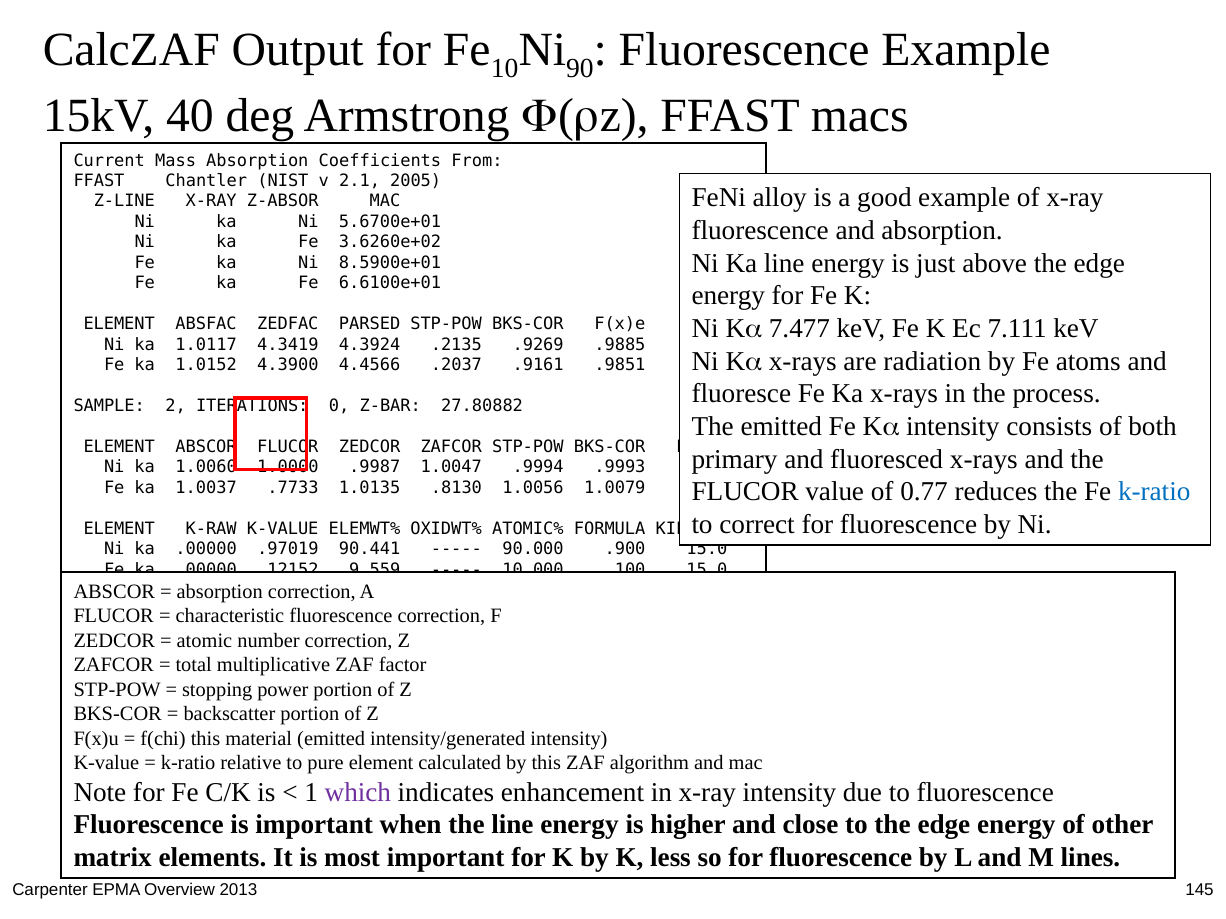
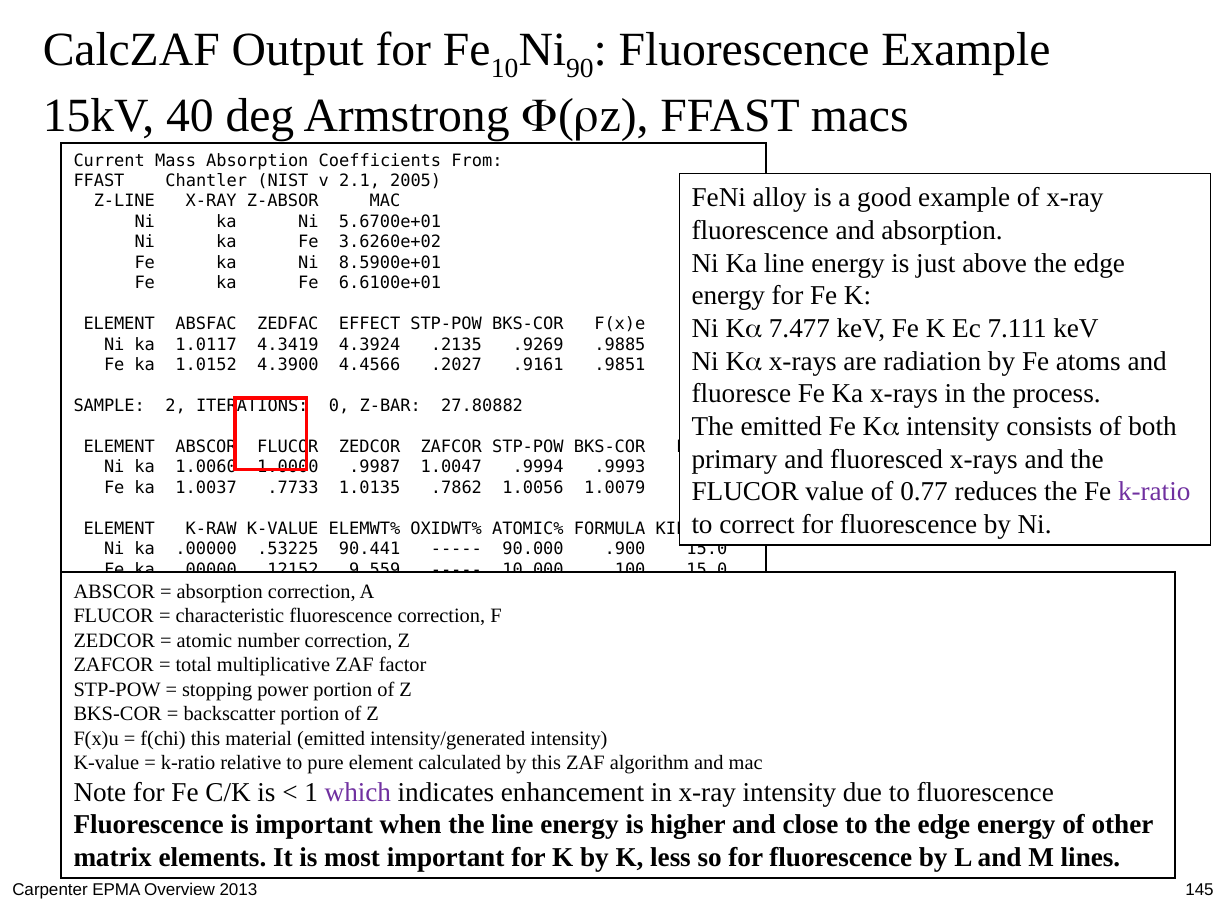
PARSED: PARSED -> EFFECT
.2037: .2037 -> .2027
k-ratio at (1154, 492) colour: blue -> purple
.8130: .8130 -> .7862
.97019: .97019 -> .53225
